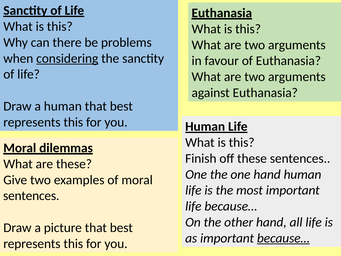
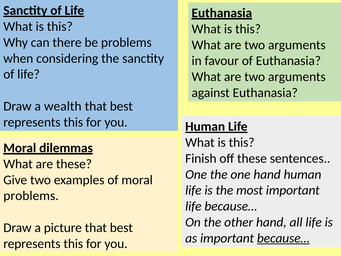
considering underline: present -> none
a human: human -> wealth
sentences at (31, 196): sentences -> problems
